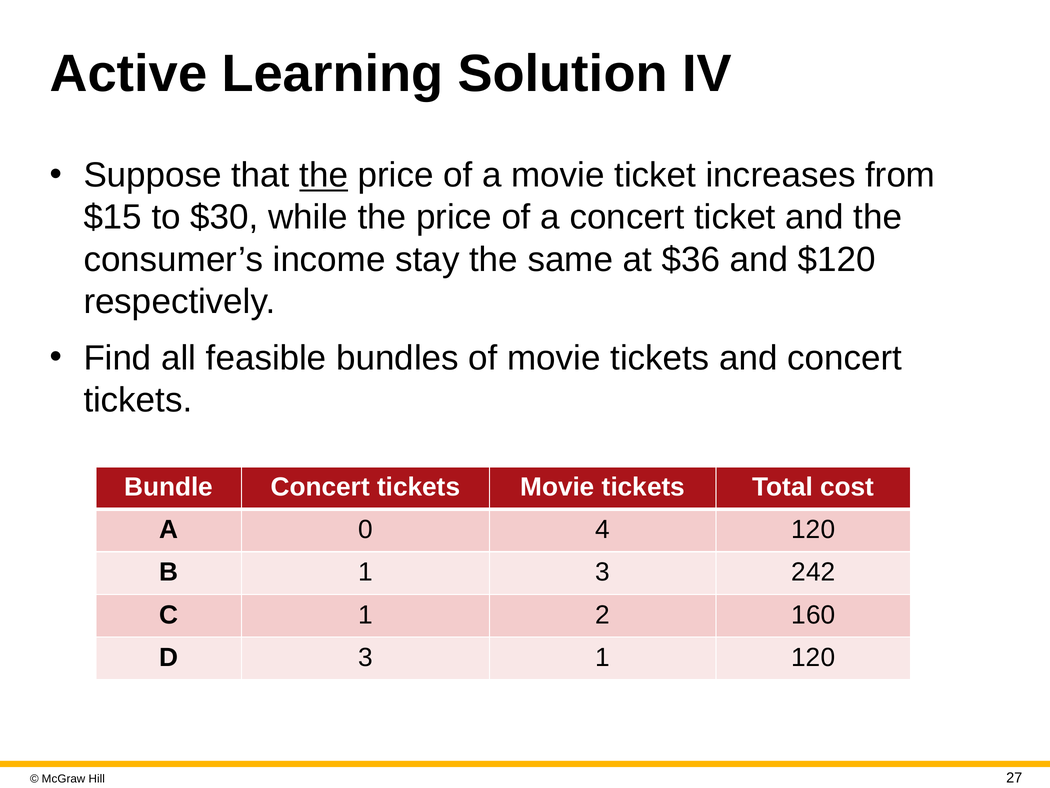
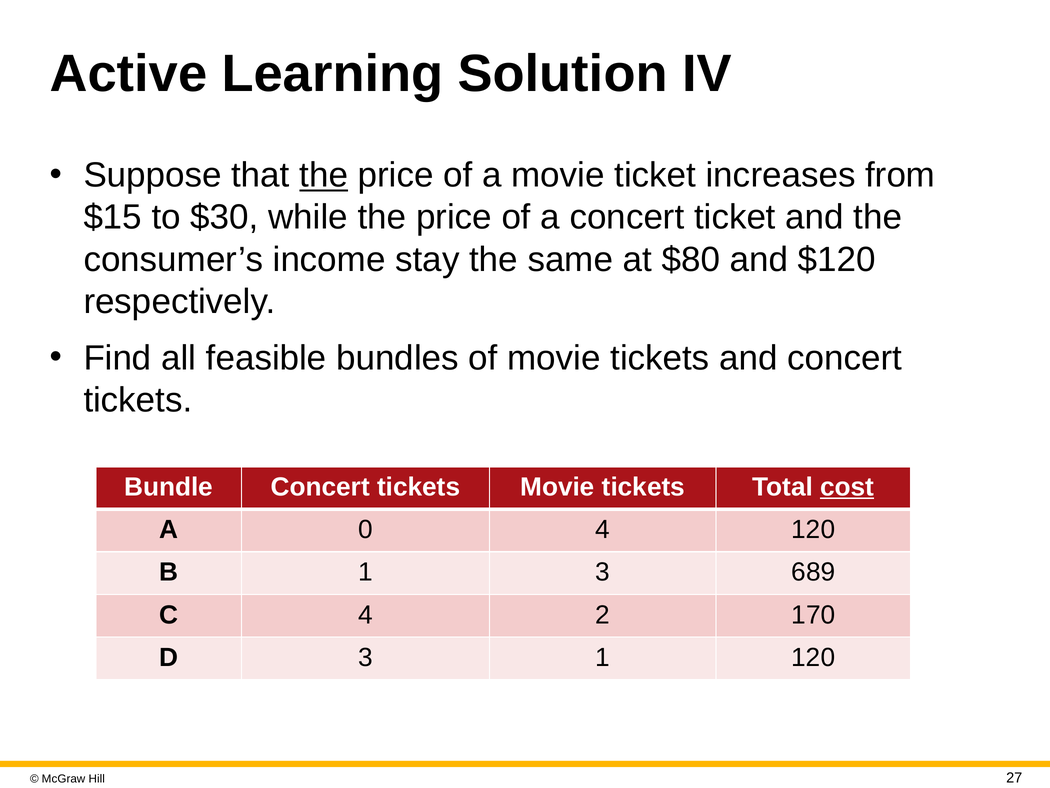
$36: $36 -> $80
cost underline: none -> present
242: 242 -> 689
C 1: 1 -> 4
160: 160 -> 170
